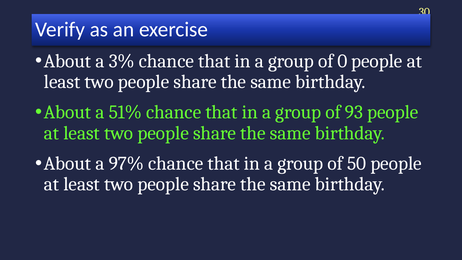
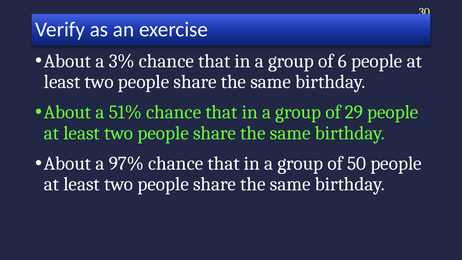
0: 0 -> 6
93: 93 -> 29
